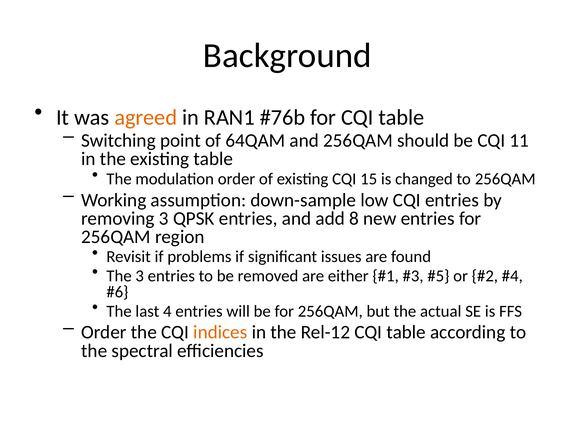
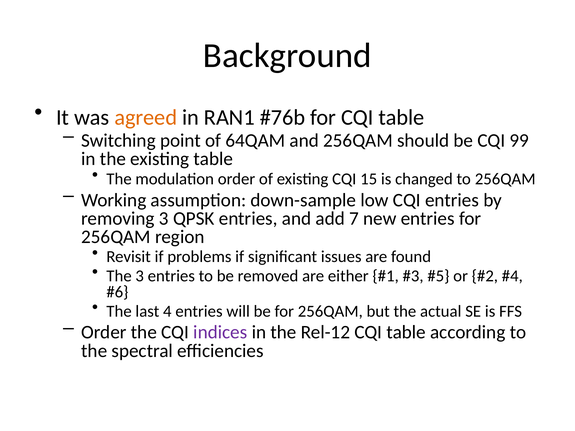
11: 11 -> 99
8: 8 -> 7
indices colour: orange -> purple
